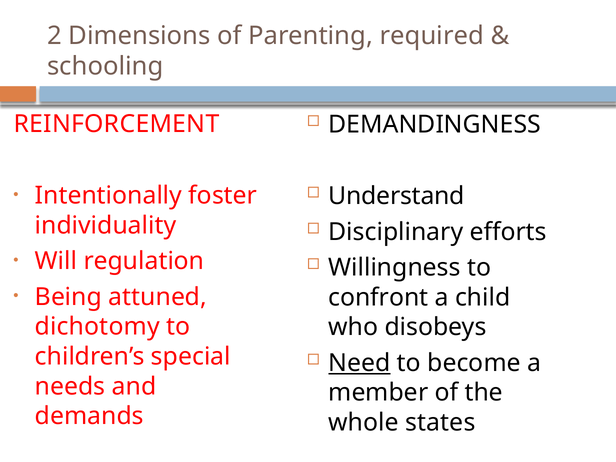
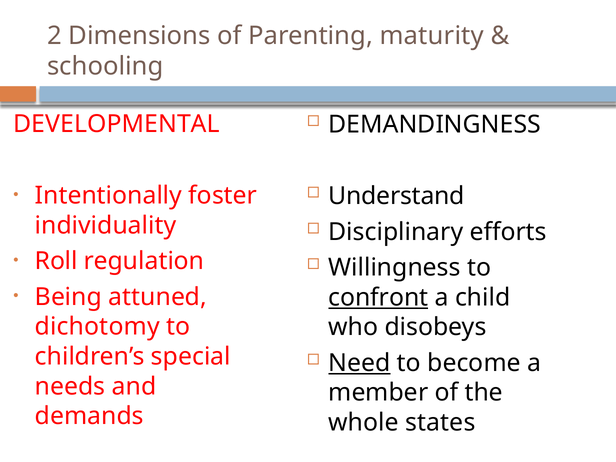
required: required -> maturity
REINFORCEMENT: REINFORCEMENT -> DEVELOPMENTAL
Will: Will -> Roll
confront underline: none -> present
